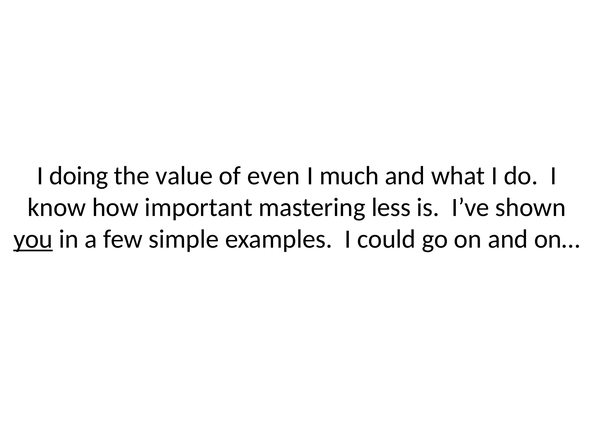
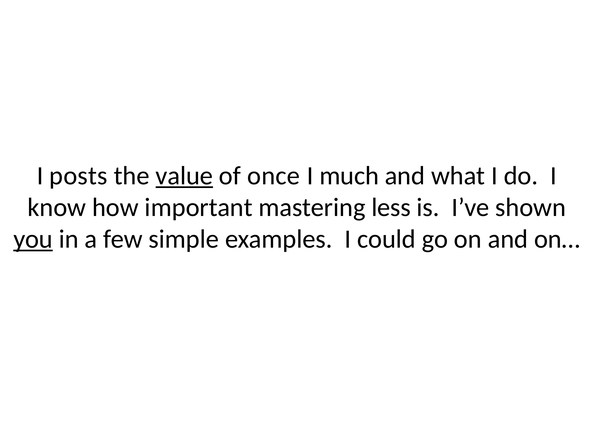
doing: doing -> posts
value underline: none -> present
even: even -> once
